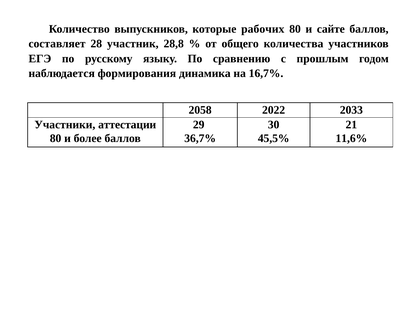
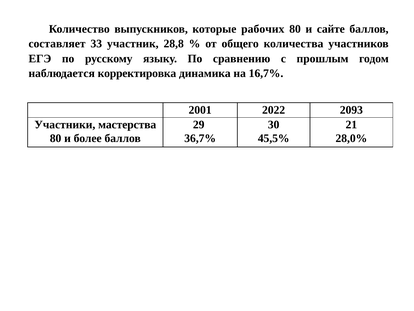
28: 28 -> 33
формирования: формирования -> корректировка
2058: 2058 -> 2001
2033: 2033 -> 2093
аттестации: аттестации -> мастерства
11,6%: 11,6% -> 28,0%
